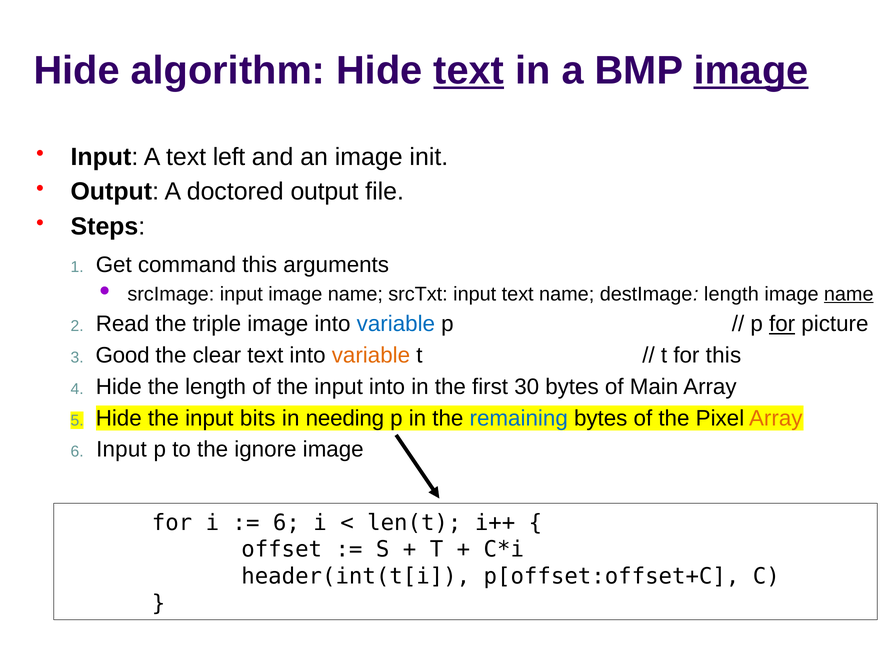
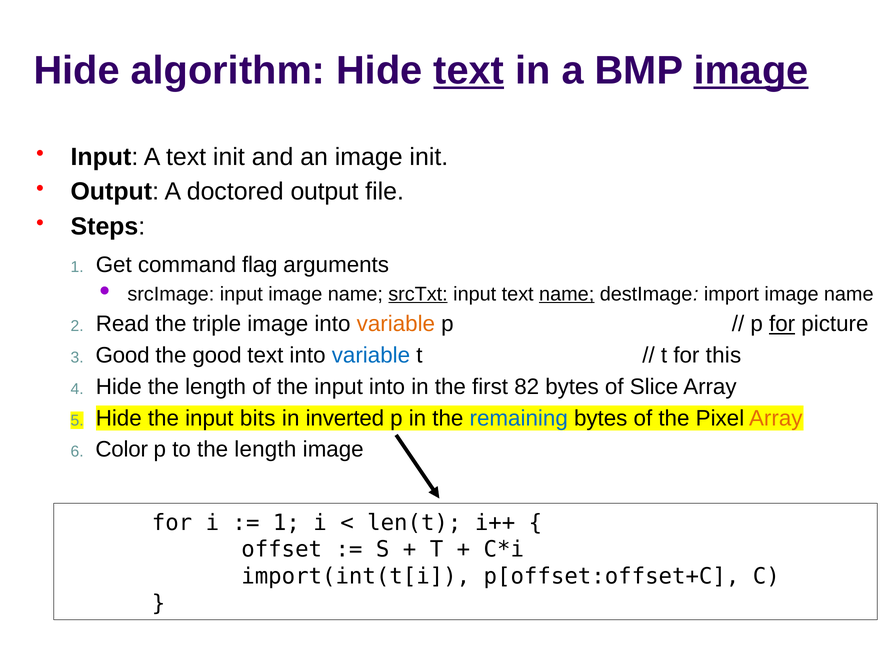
text left: left -> init
command this: this -> flag
srcTxt underline: none -> present
name at (567, 294) underline: none -> present
destImage length: length -> import
name at (849, 294) underline: present -> none
variable at (396, 324) colour: blue -> orange
the clear: clear -> good
variable at (371, 355) colour: orange -> blue
30: 30 -> 82
Main: Main -> Slice
needing: needing -> inverted
Input at (121, 449): Input -> Color
to the ignore: ignore -> length
6 at (286, 522): 6 -> 1
header(int(t[i: header(int(t[i -> import(int(t[i
